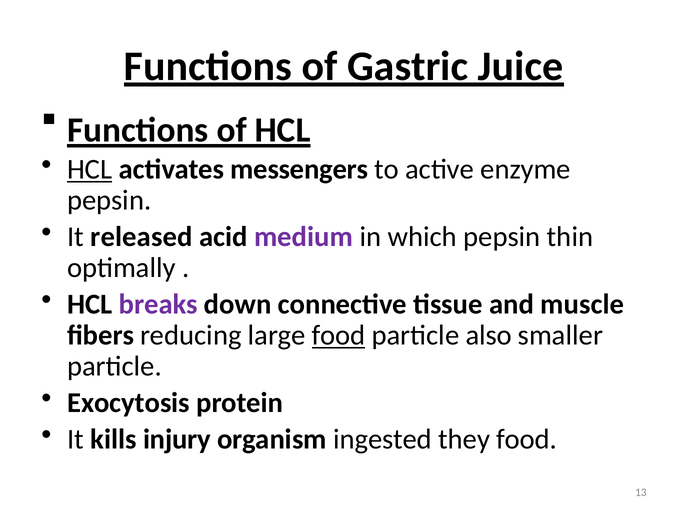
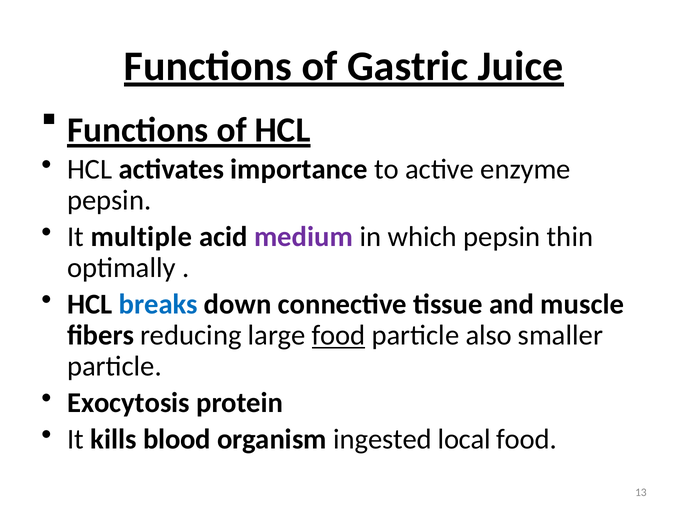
HCL at (90, 170) underline: present -> none
messengers: messengers -> importance
released: released -> multiple
breaks colour: purple -> blue
injury: injury -> blood
they: they -> local
